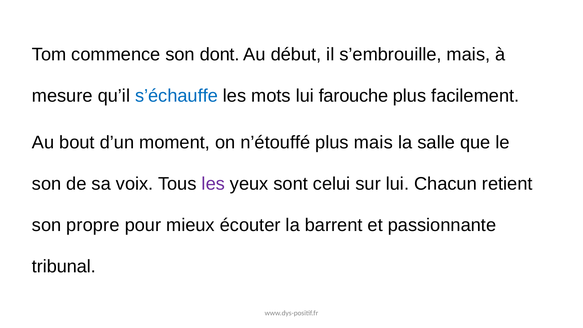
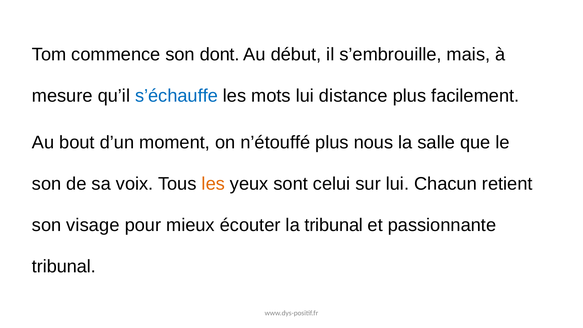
farouche: farouche -> distance
plus mais: mais -> nous
les at (213, 184) colour: purple -> orange
propre: propre -> visage
la barrent: barrent -> tribunal
